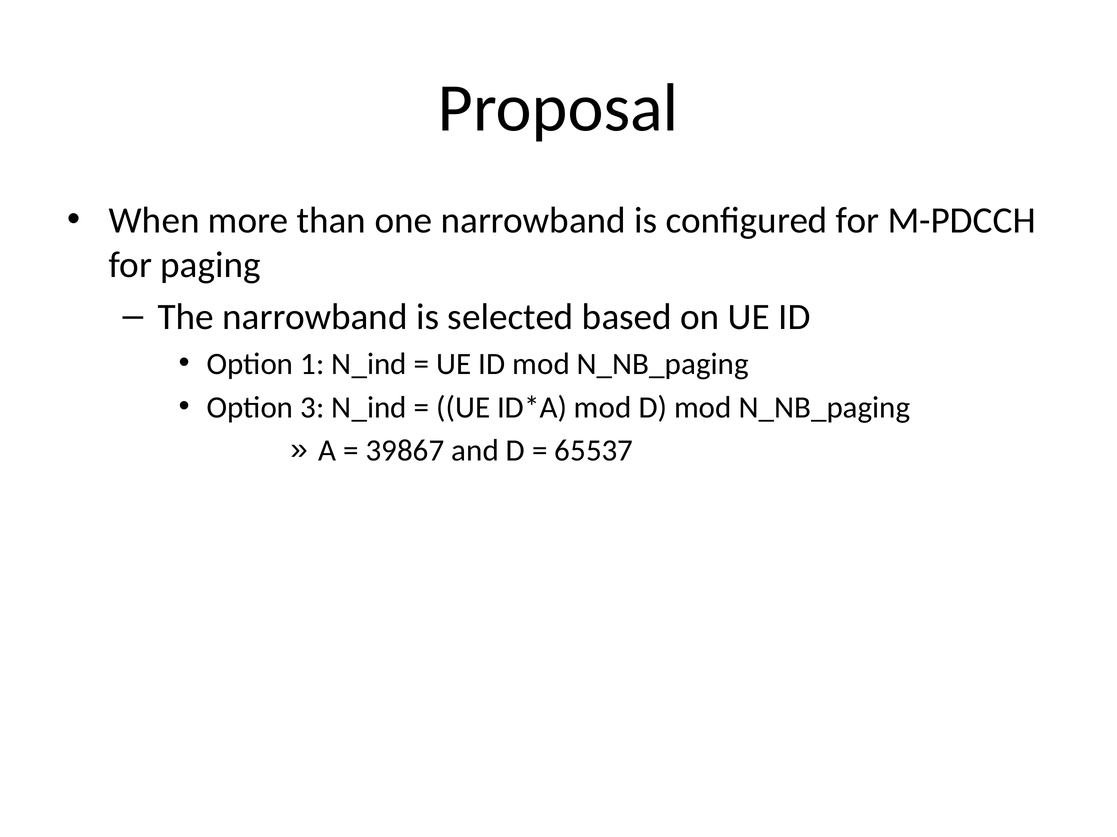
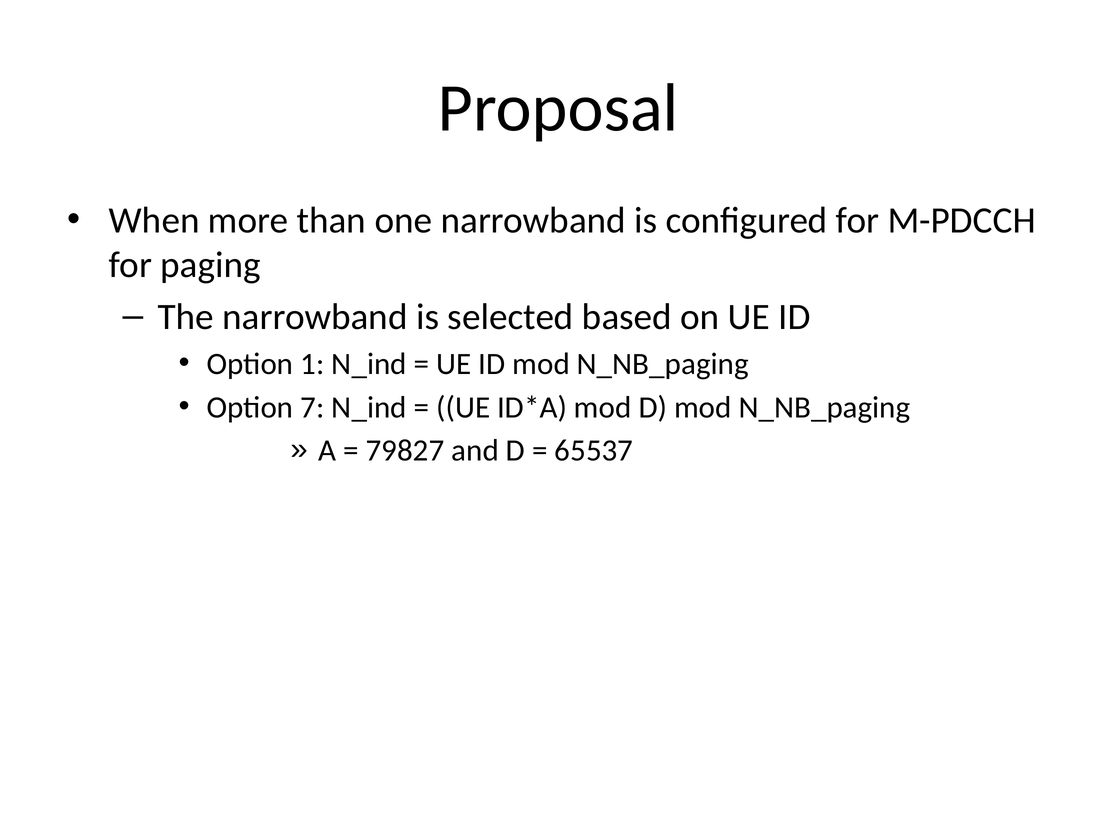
3: 3 -> 7
39867: 39867 -> 79827
